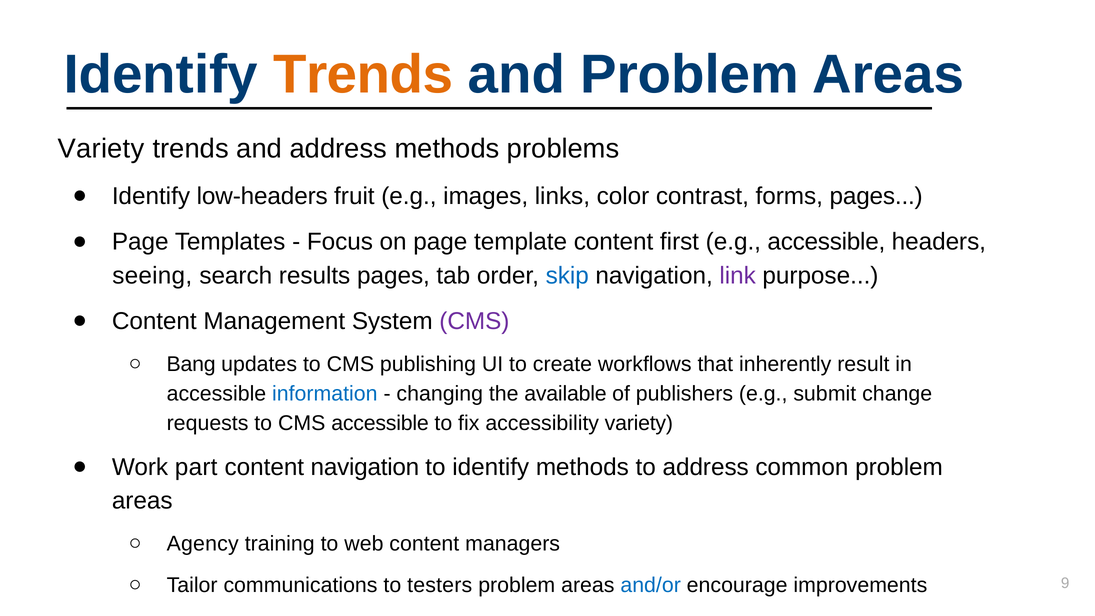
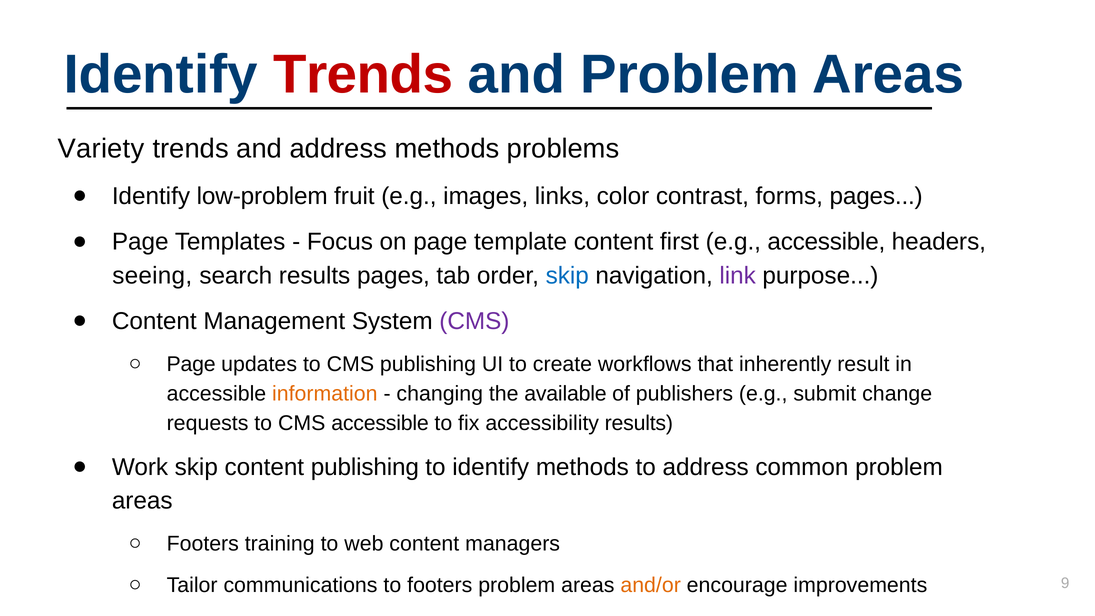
Trends at (363, 75) colour: orange -> red
low-headers: low-headers -> low-problem
Bang at (191, 364): Bang -> Page
information colour: blue -> orange
accessibility variety: variety -> results
Work part: part -> skip
content navigation: navigation -> publishing
Agency at (203, 544): Agency -> Footers
to testers: testers -> footers
and/or colour: blue -> orange
